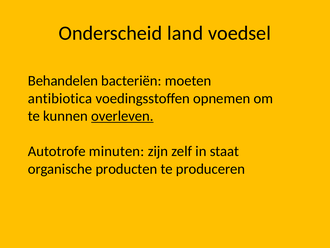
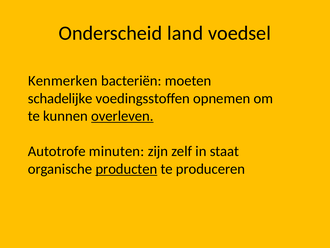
Behandelen: Behandelen -> Kenmerken
antibiotica: antibiotica -> schadelijke
producten underline: none -> present
